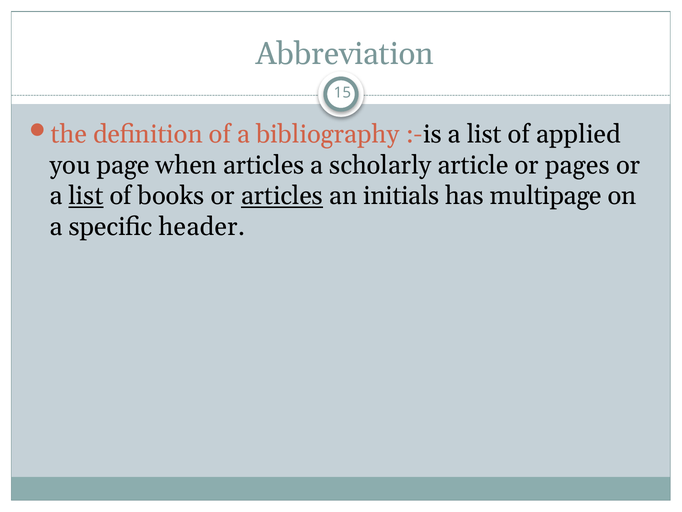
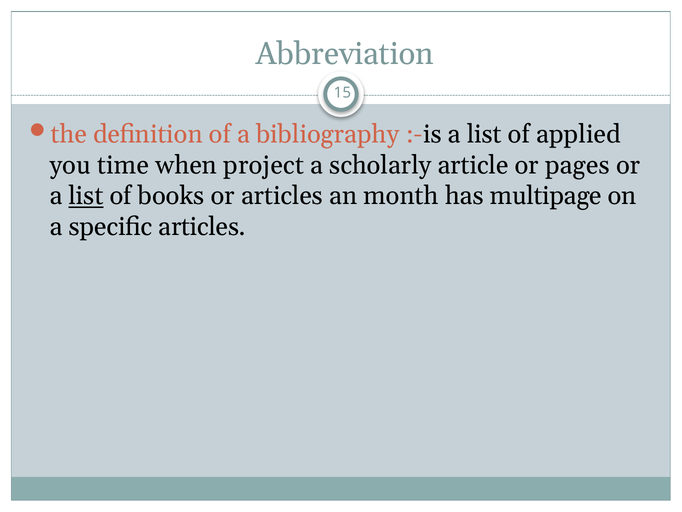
page: page -> time
when articles: articles -> project
articles at (282, 196) underline: present -> none
initials: initials -> month
specific header: header -> articles
